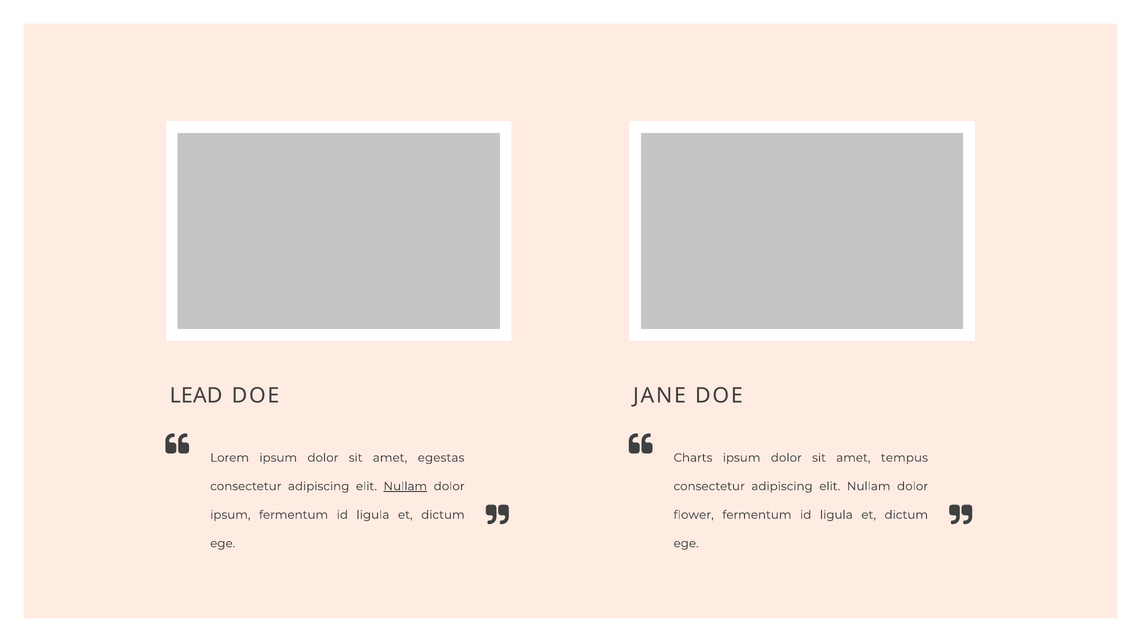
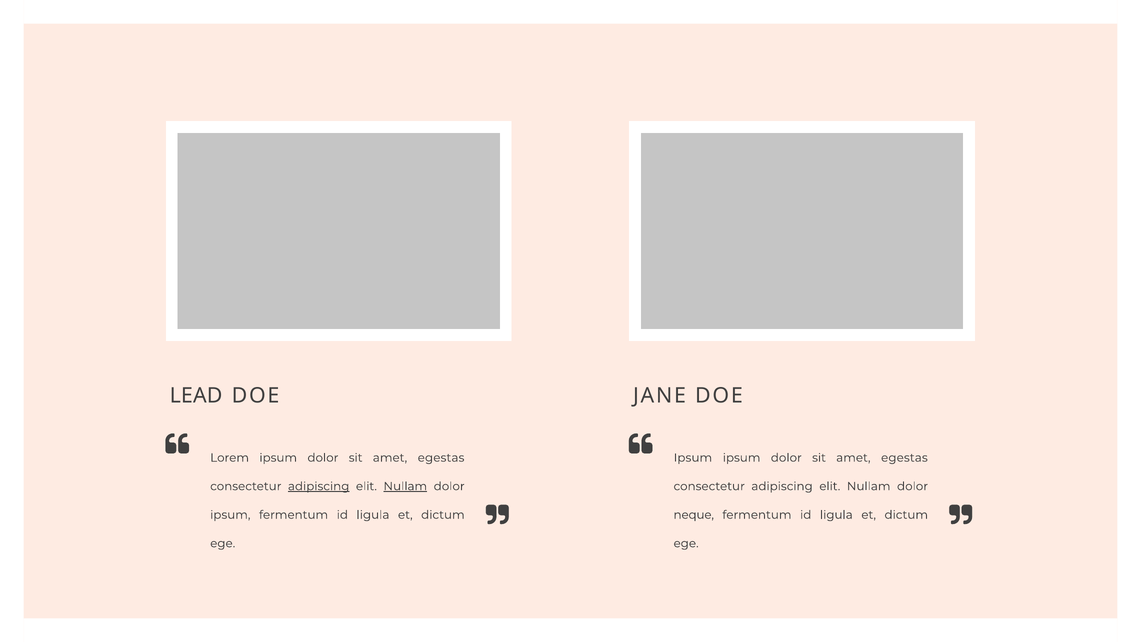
Charts at (693, 458): Charts -> Ipsum
tempus at (904, 458): tempus -> egestas
adipiscing at (319, 486) underline: none -> present
flower: flower -> neque
